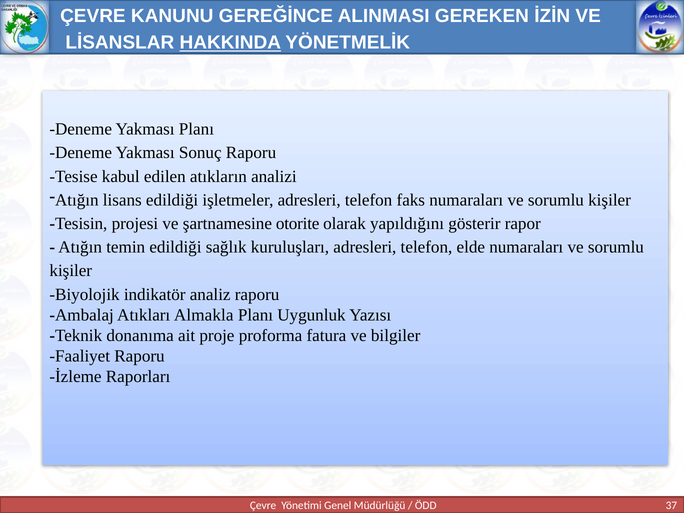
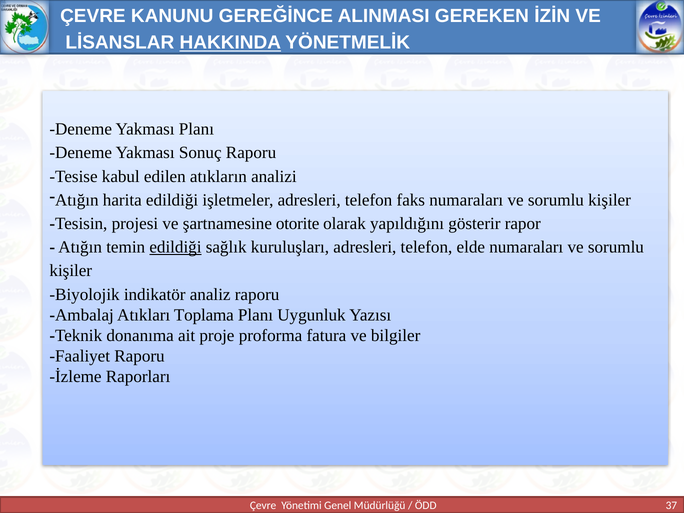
lisans: lisans -> harita
edildiği at (175, 247) underline: none -> present
Almakla: Almakla -> Toplama
